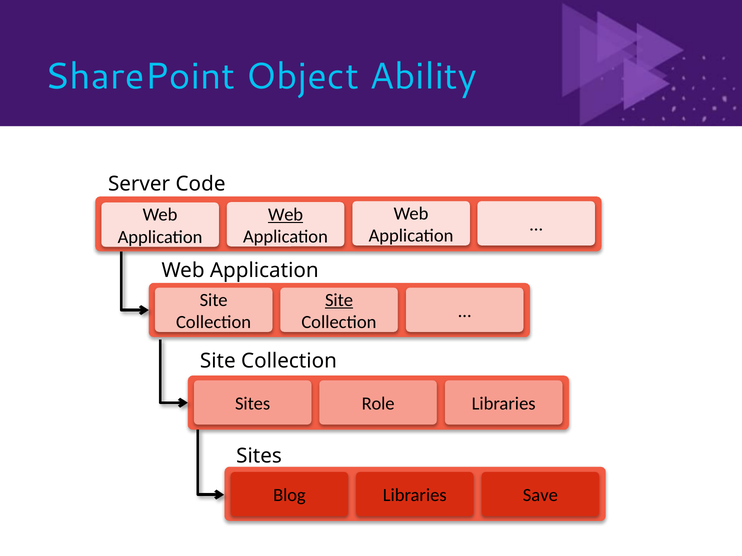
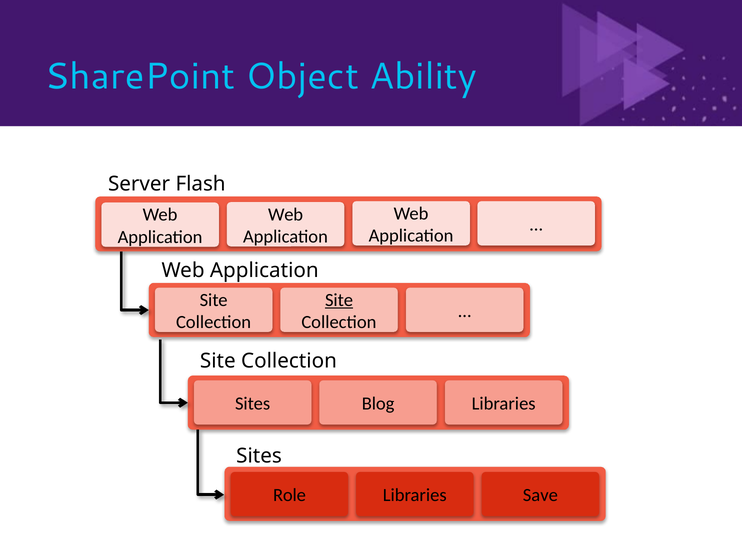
Code: Code -> Flash
Web at (286, 215) underline: present -> none
Role: Role -> Blog
Blog: Blog -> Role
